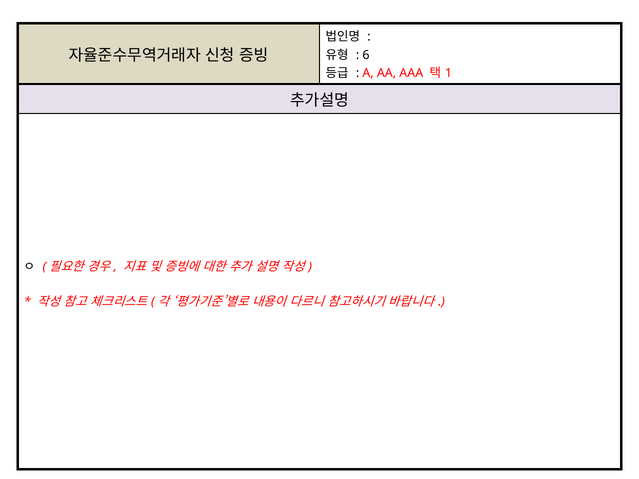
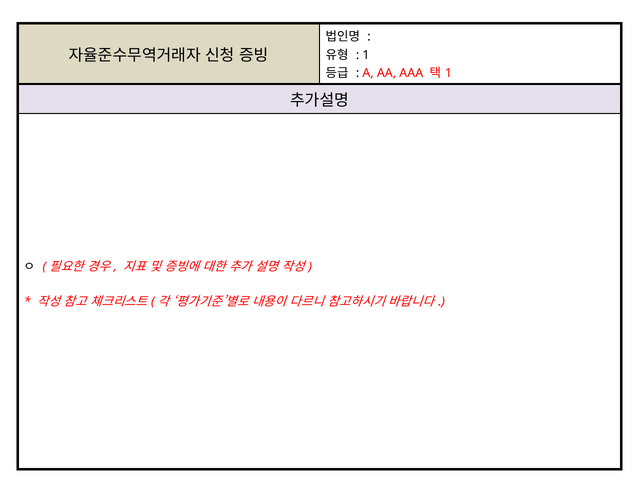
6 at (366, 55): 6 -> 1
